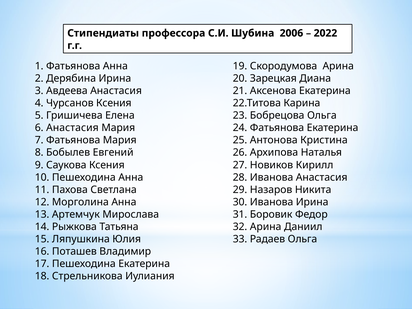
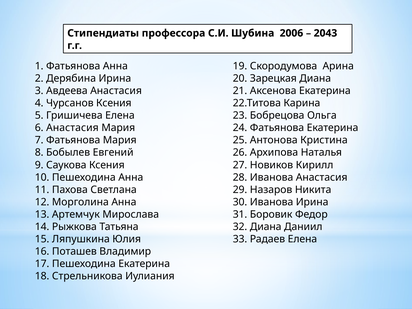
2022: 2022 -> 2043
32 Арина: Арина -> Диана
Радаев Ольга: Ольга -> Елена
